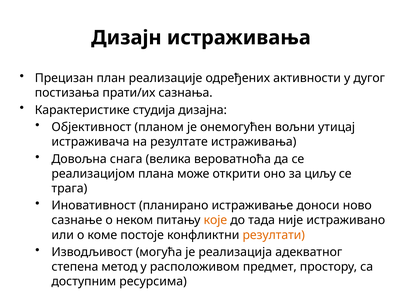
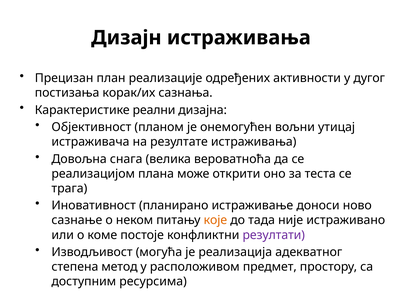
прати/их: прати/их -> корак/их
студија: студија -> реални
циљу: циљу -> теста
резултати colour: orange -> purple
